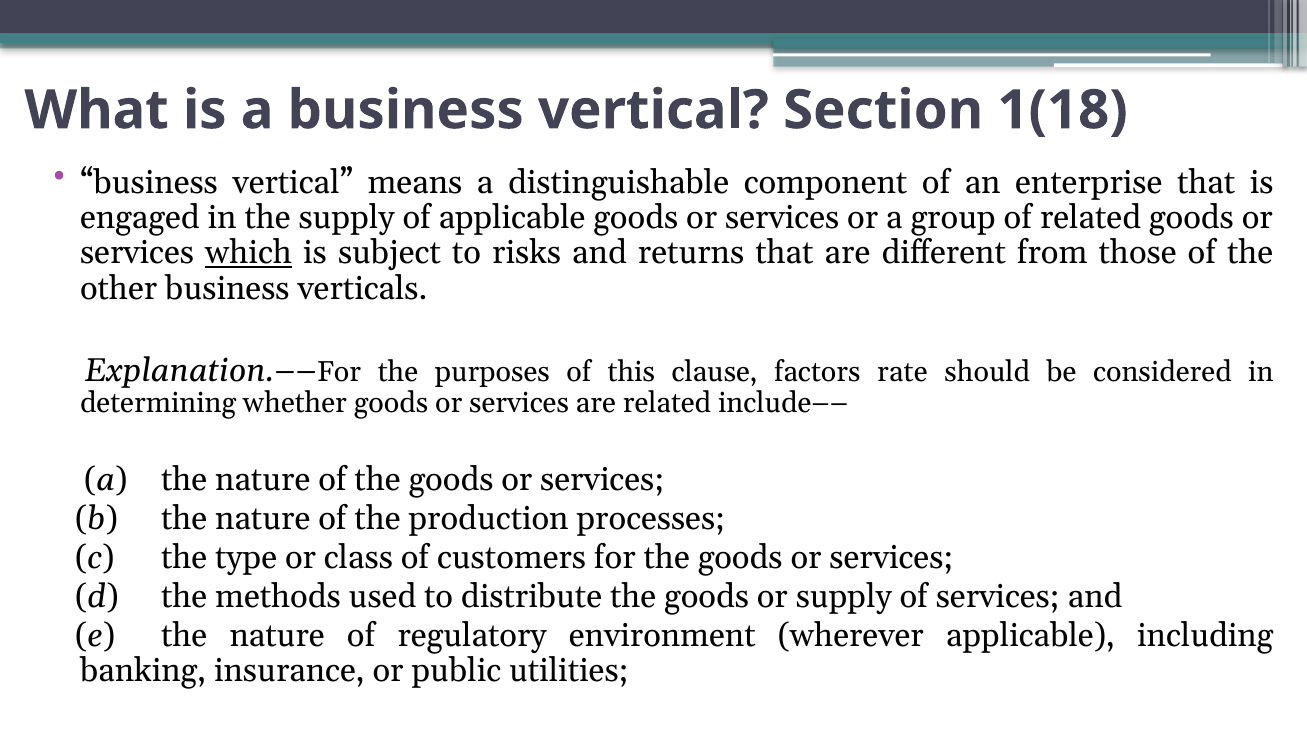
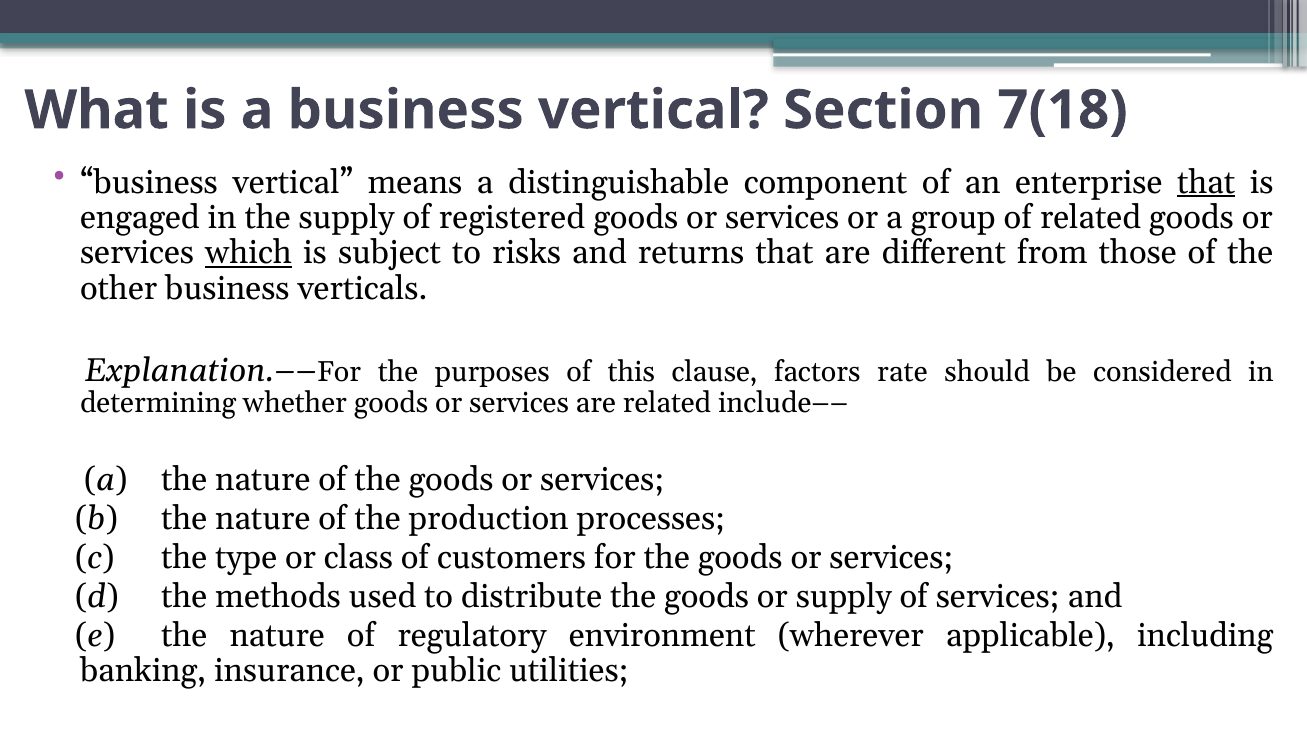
1(18: 1(18 -> 7(18
that at (1206, 182) underline: none -> present
of applicable: applicable -> registered
